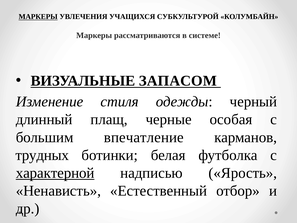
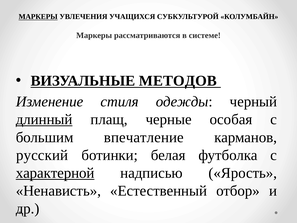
ЗАПАСОМ: ЗАПАСОМ -> МЕТОДОВ
длинный underline: none -> present
трудных: трудных -> русский
